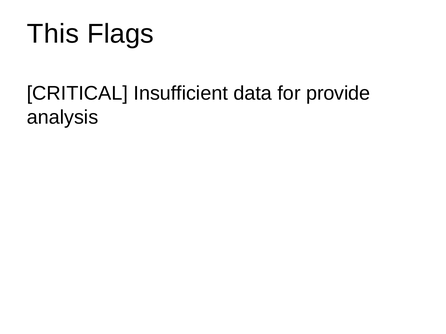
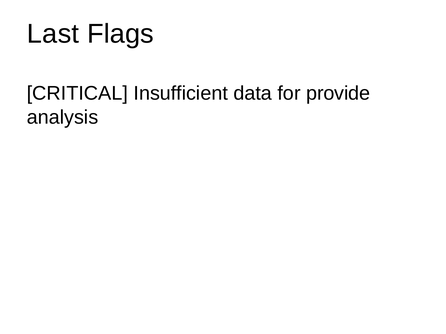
This: This -> Last
